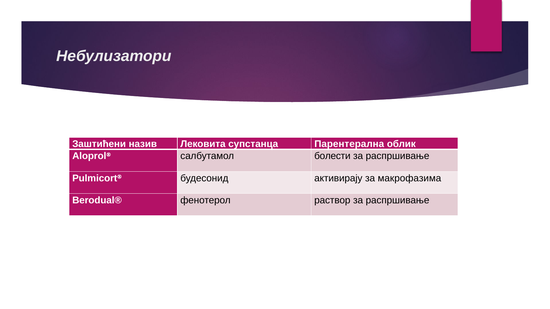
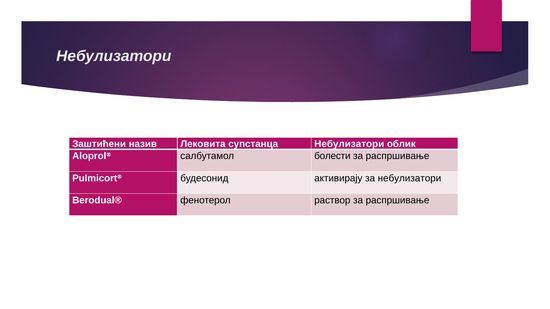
супстанца Парентерална: Парентерална -> Небулизaтори
макрофазима: макрофазима -> небулизатори
